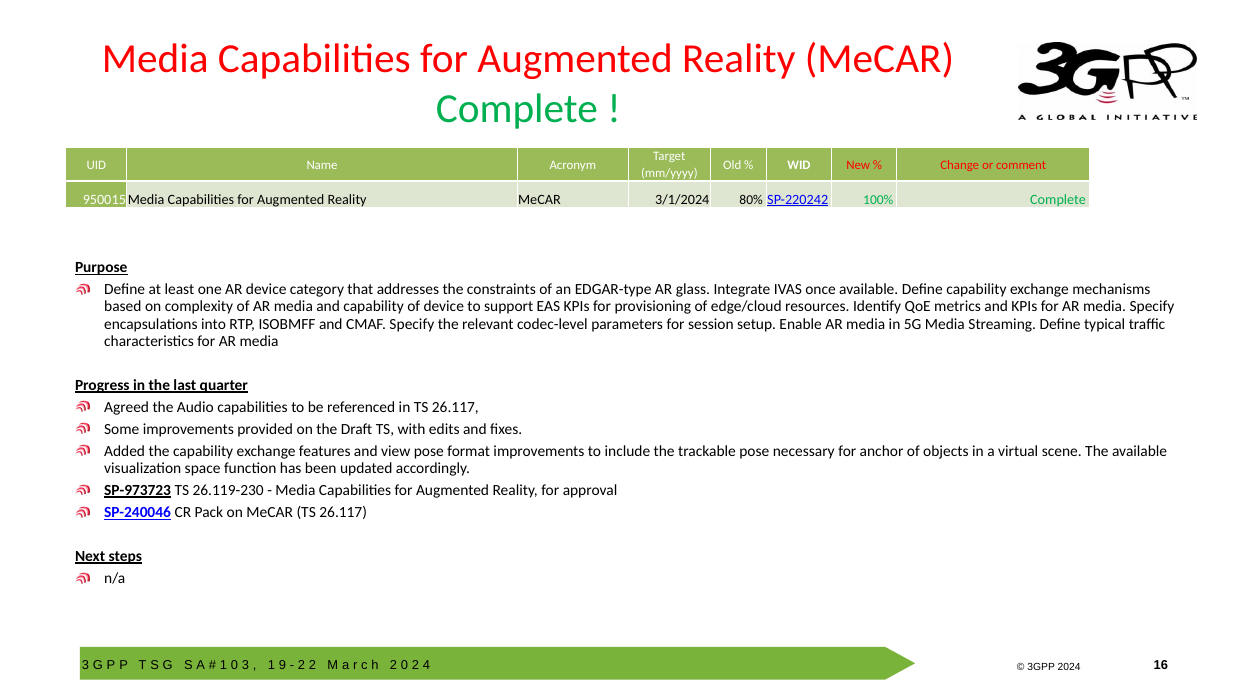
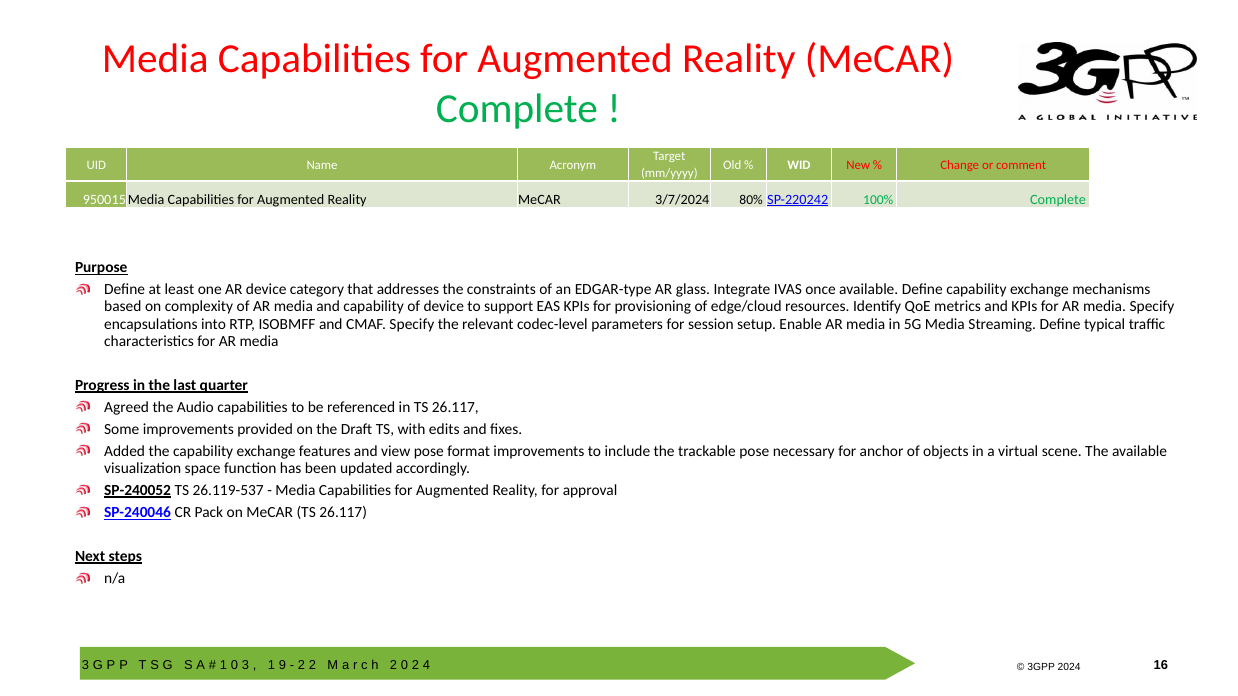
3/1/2024: 3/1/2024 -> 3/7/2024
SP-973723: SP-973723 -> SP-240052
26.119-230: 26.119-230 -> 26.119-537
